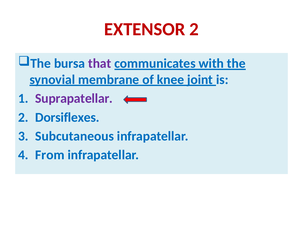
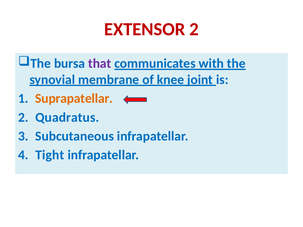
Suprapatellar colour: purple -> orange
Dorsiflexes: Dorsiflexes -> Quadratus
From: From -> Tight
